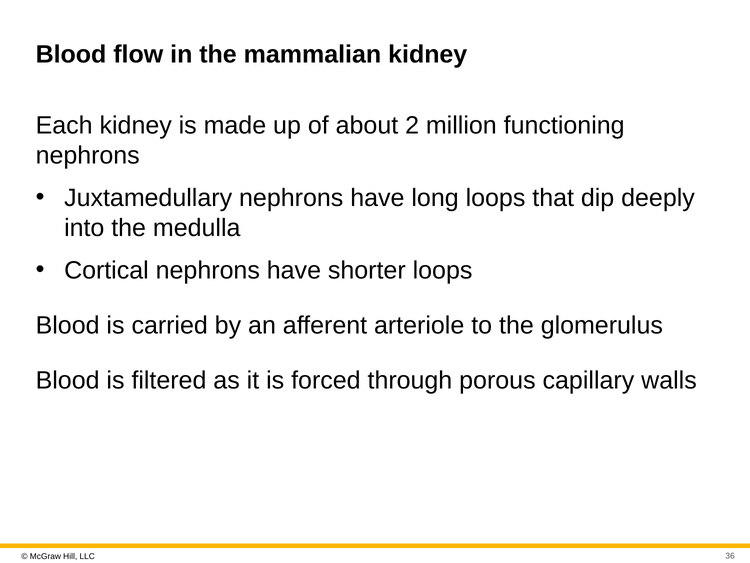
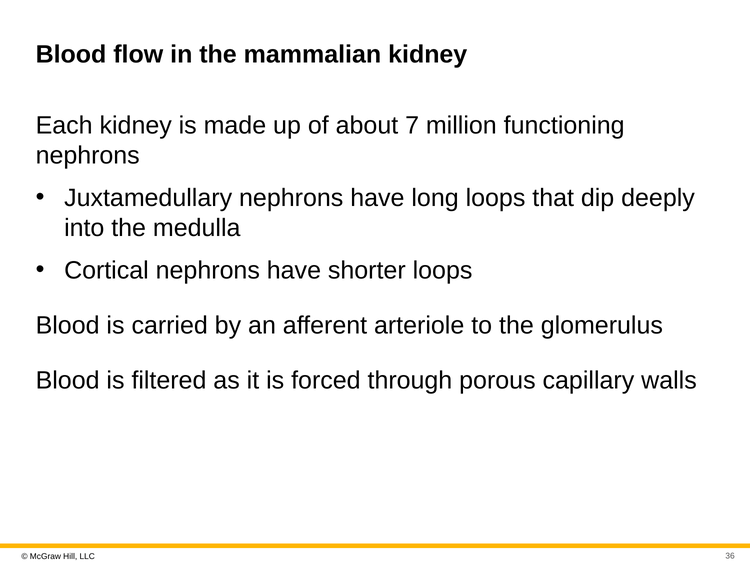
2: 2 -> 7
